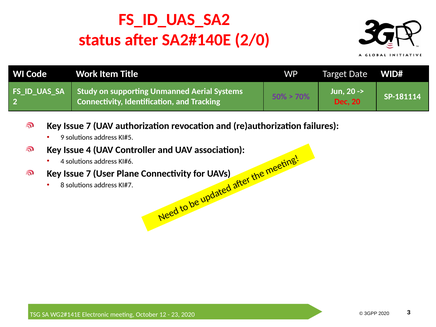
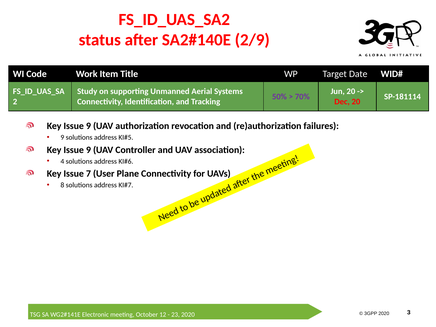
2/0: 2/0 -> 2/9
7 at (89, 126): 7 -> 9
4 at (89, 150): 4 -> 9
